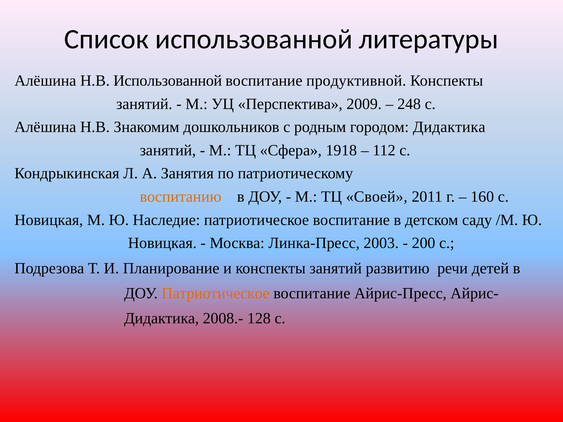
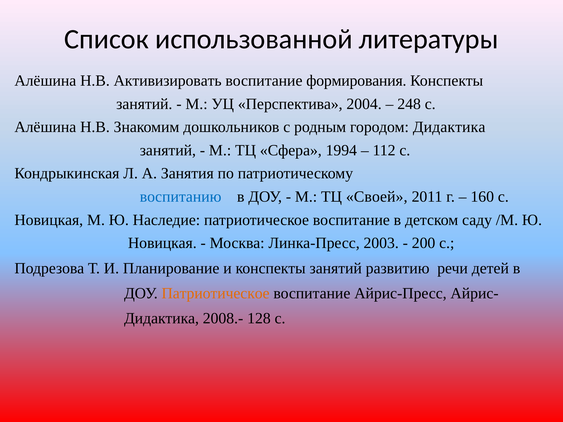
Н.В Использованной: Использованной -> Активизировать
продуктивной: продуктивной -> формирования
2009: 2009 -> 2004
1918: 1918 -> 1994
воспитанию colour: orange -> blue
